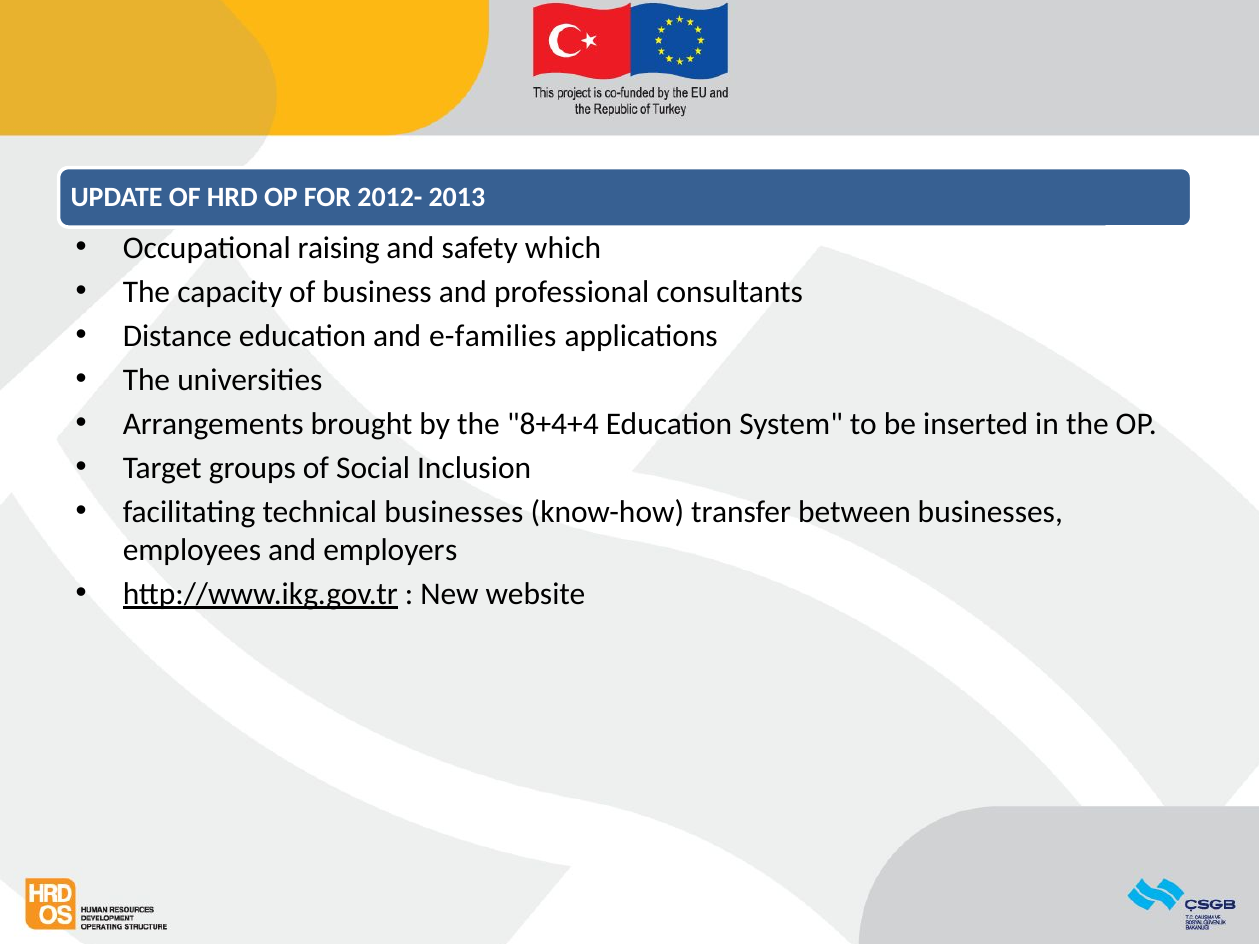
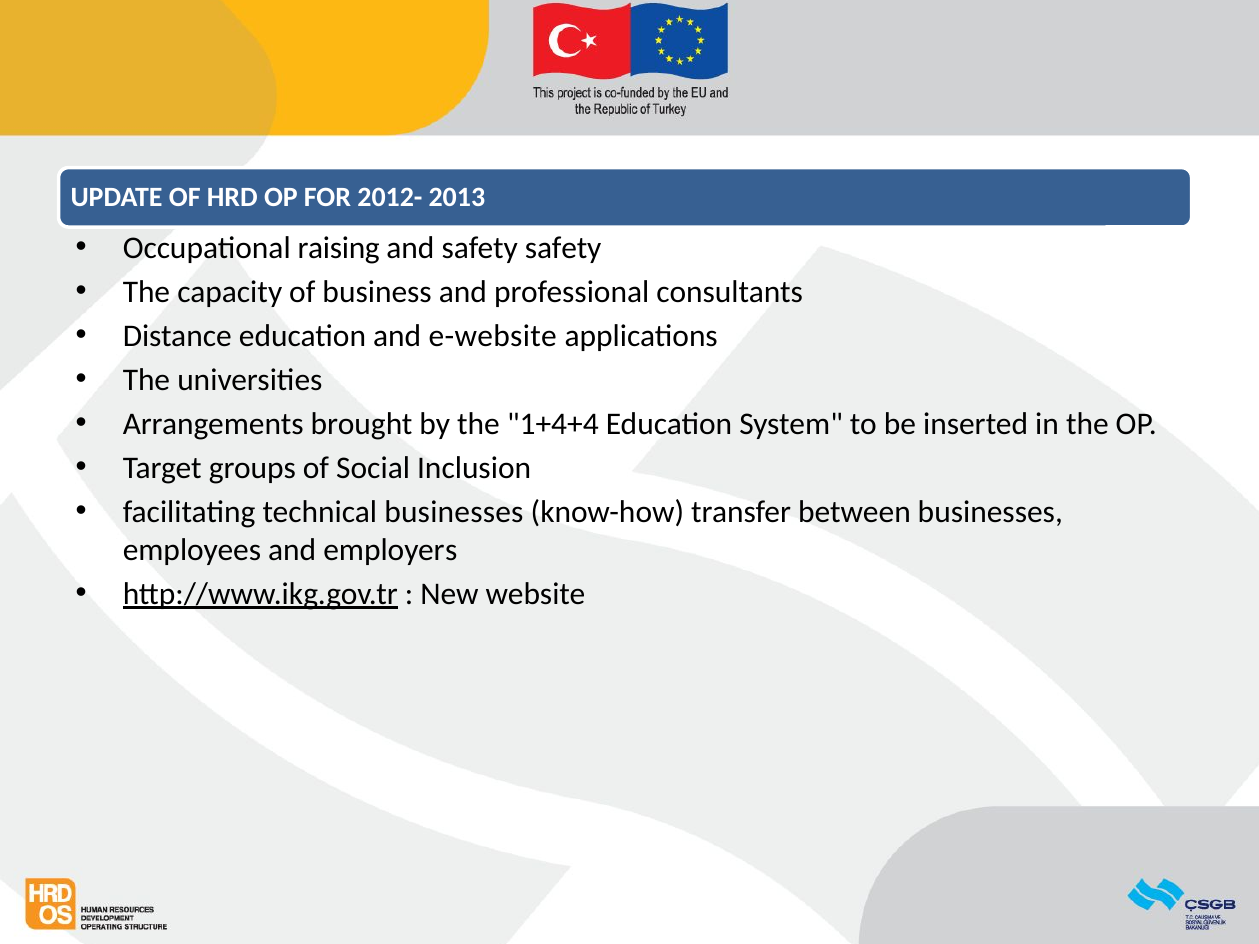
safety which: which -> safety
e-families: e-families -> e-website
8+4+4: 8+4+4 -> 1+4+4
